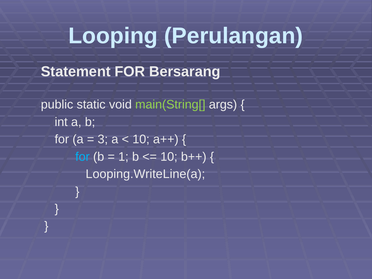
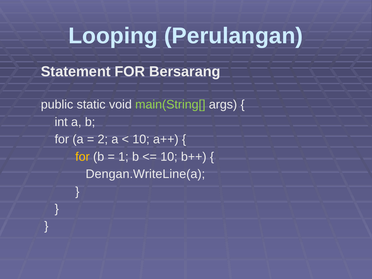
3: 3 -> 2
for at (82, 157) colour: light blue -> yellow
Looping.WriteLine(a: Looping.WriteLine(a -> Dengan.WriteLine(a
